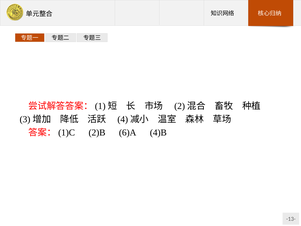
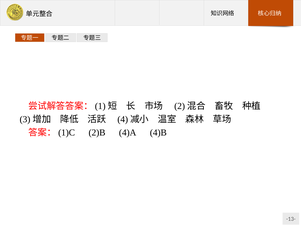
6)A: 6)A -> 4)A
